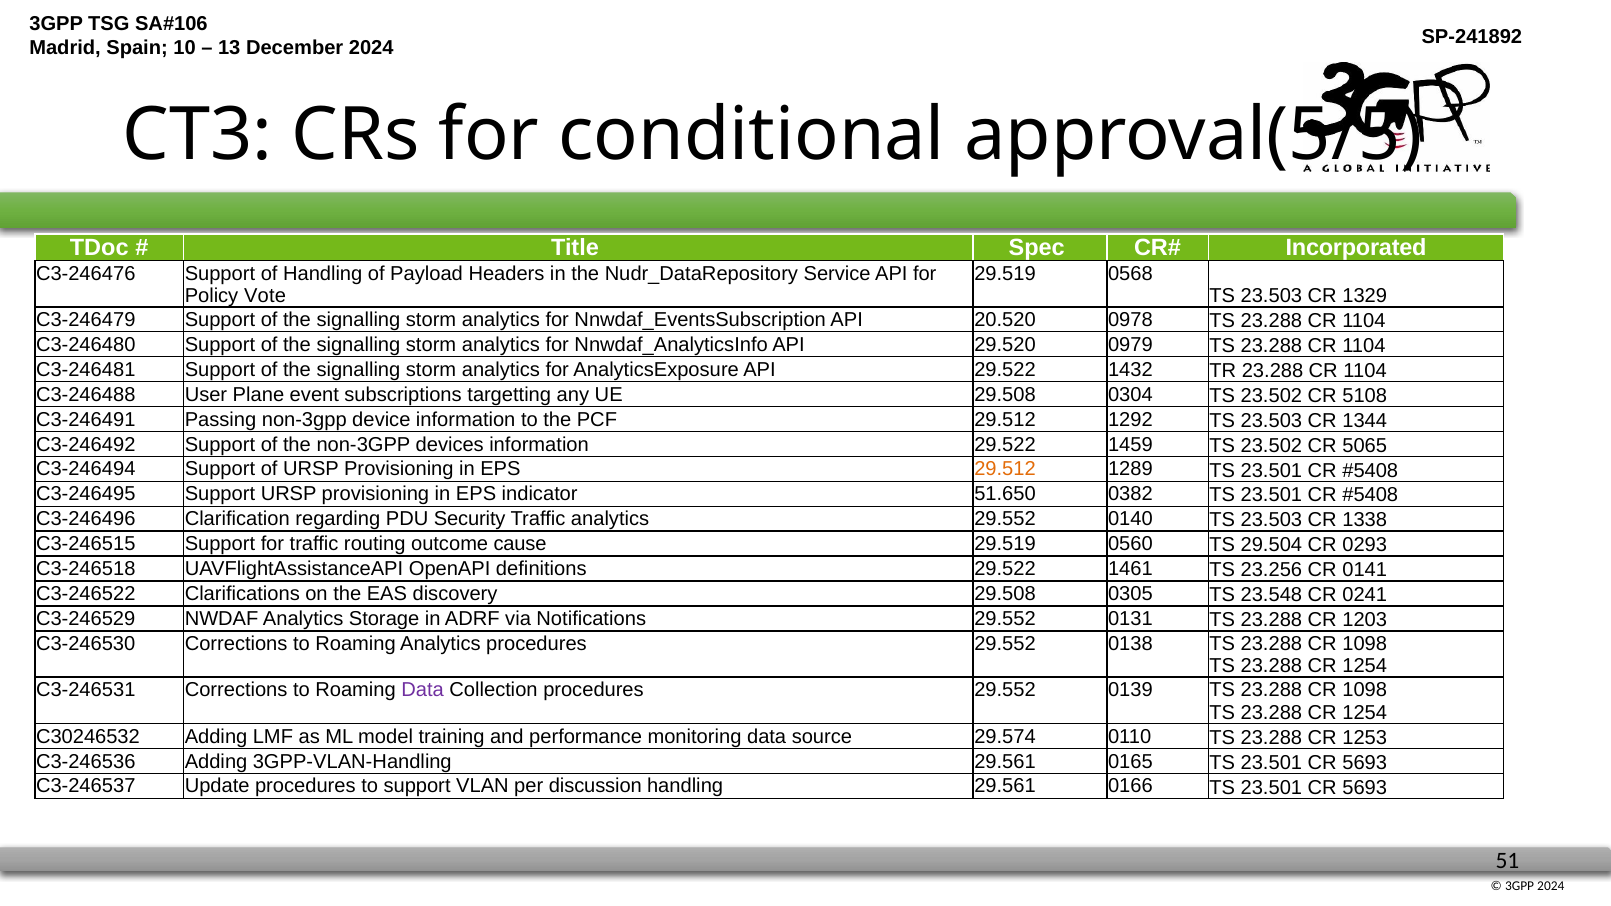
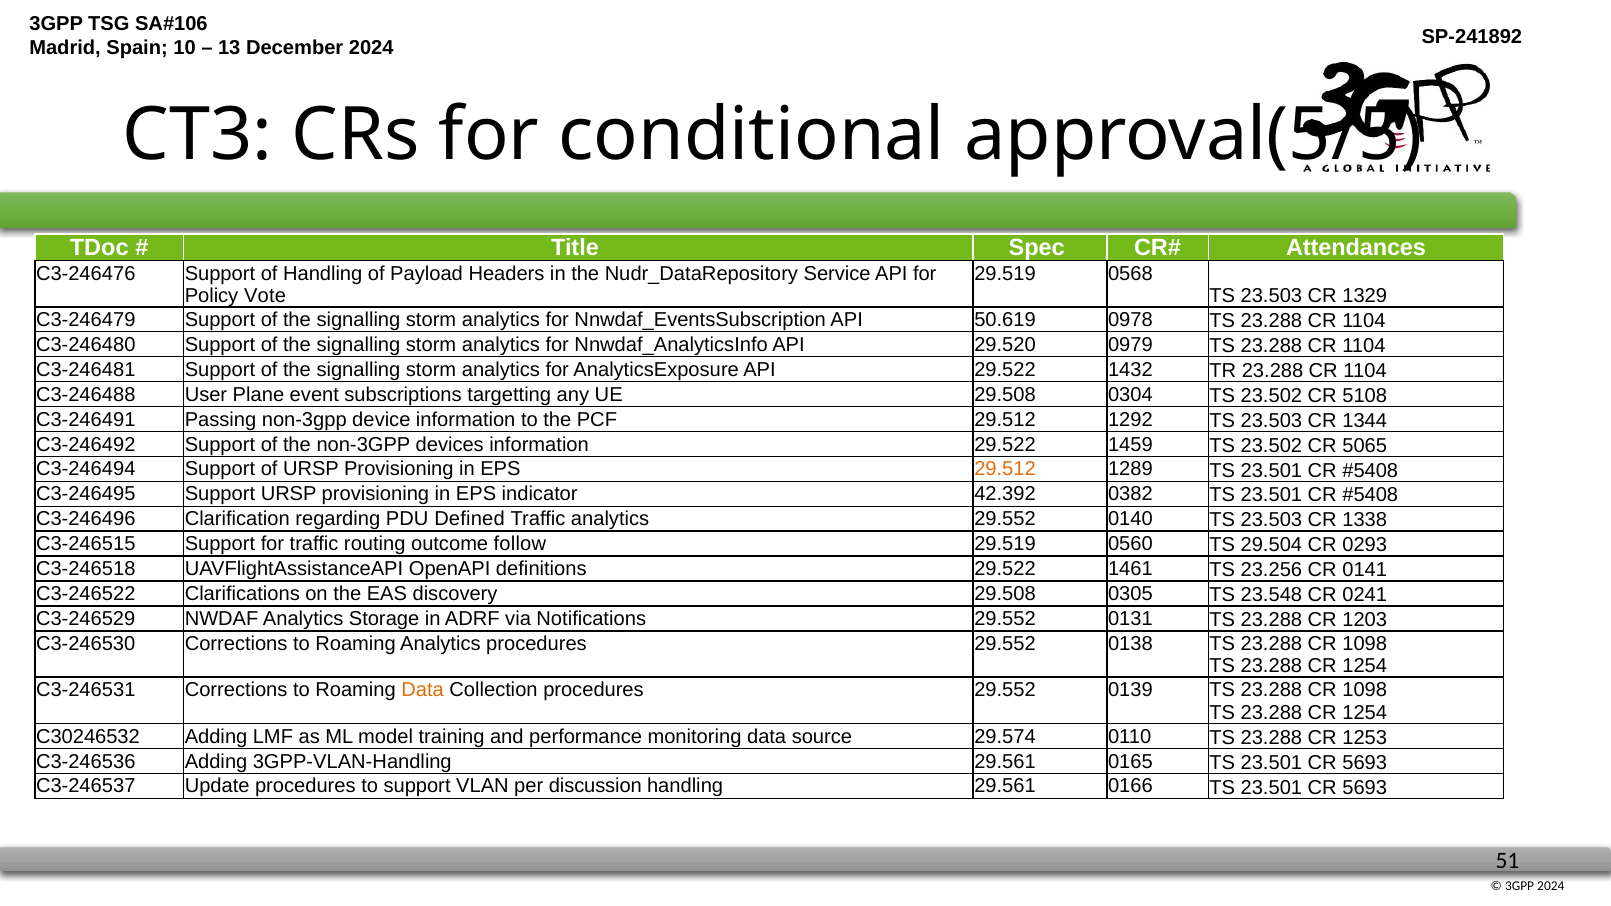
Incorporated: Incorporated -> Attendances
20.520: 20.520 -> 50.619
51.650: 51.650 -> 42.392
Security: Security -> Defined
cause: cause -> follow
Data at (423, 690) colour: purple -> orange
